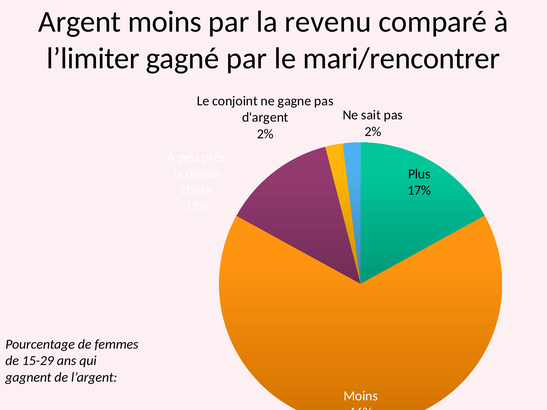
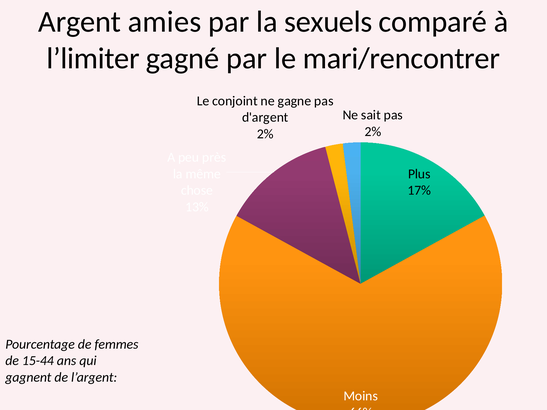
Argent moins: moins -> amies
revenu: revenu -> sexuels
15-29: 15-29 -> 15-44
